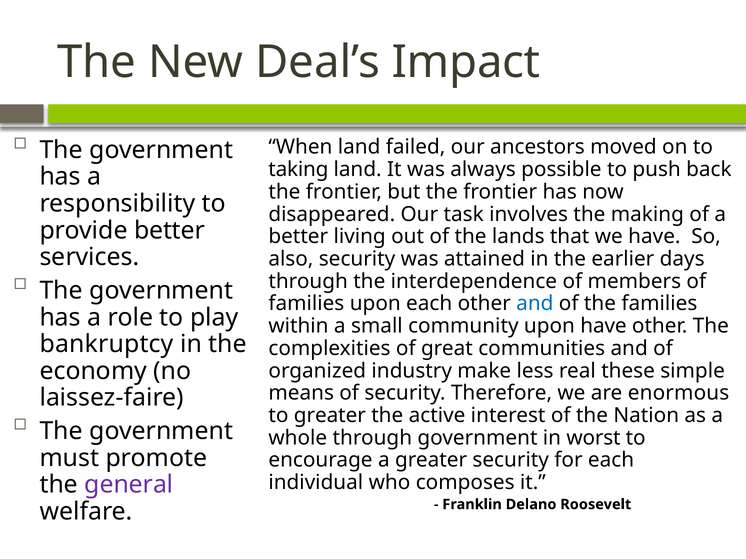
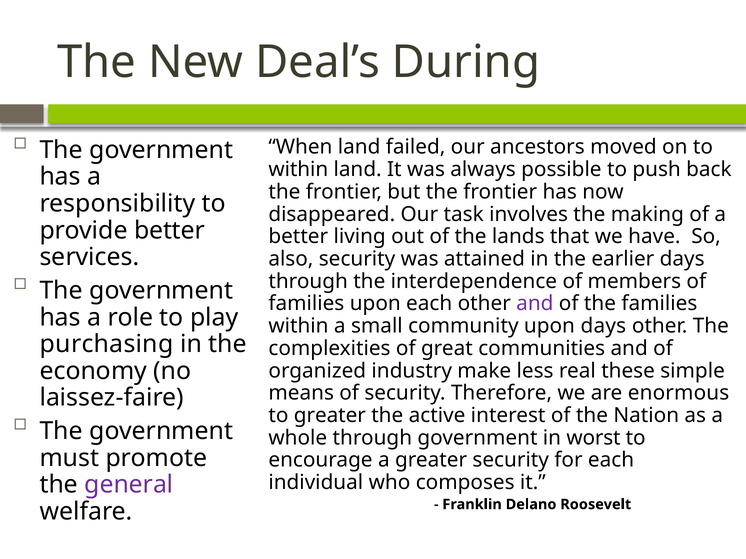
Impact: Impact -> During
taking at (298, 170): taking -> within
and at (535, 304) colour: blue -> purple
upon have: have -> days
bankruptcy: bankruptcy -> purchasing
